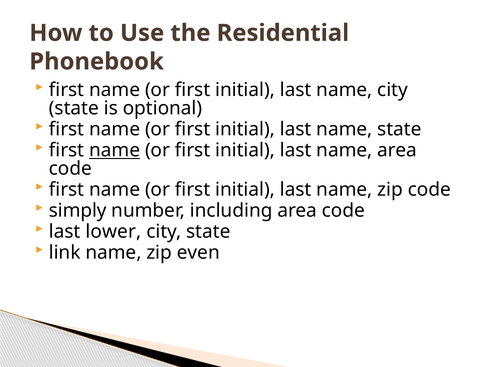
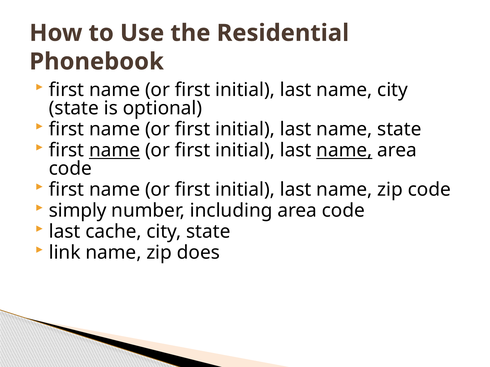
name at (344, 151) underline: none -> present
lower: lower -> cache
even: even -> does
